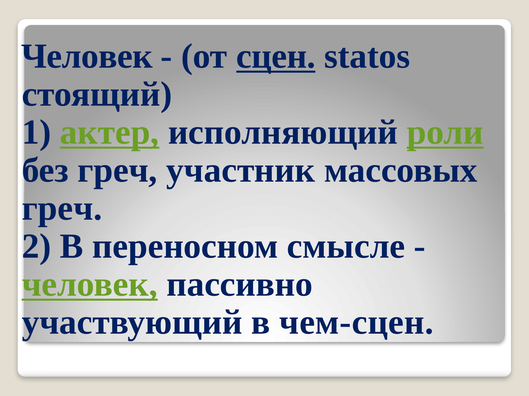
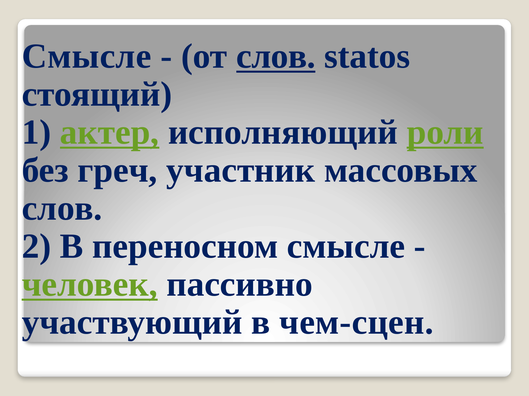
Человек at (87, 56): Человек -> Смысле
от сцен: сцен -> слов
греч at (62, 209): греч -> слов
